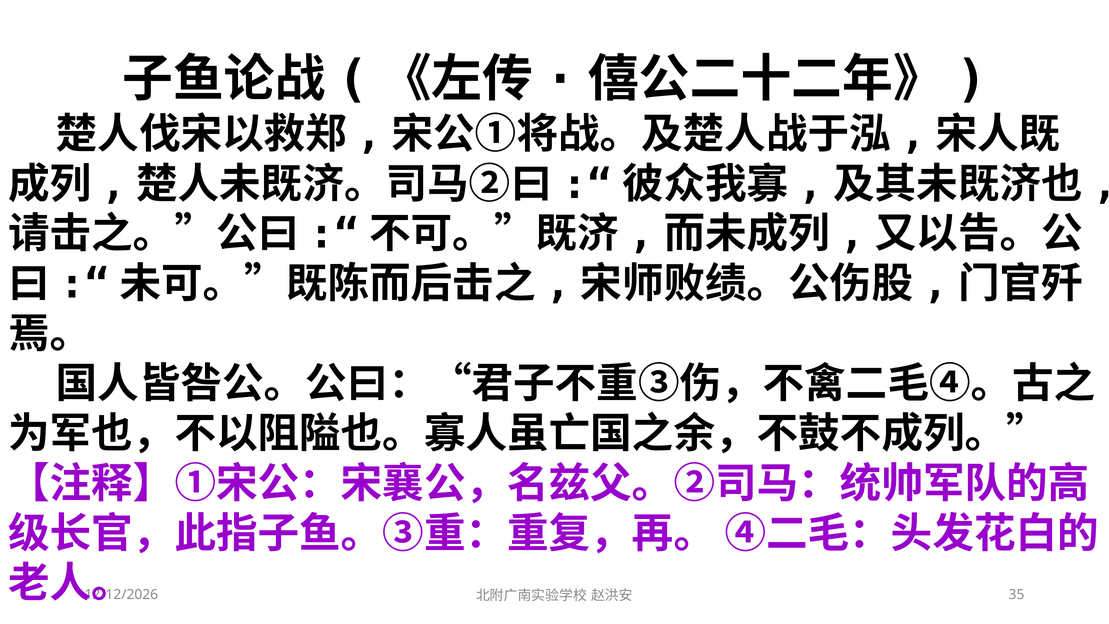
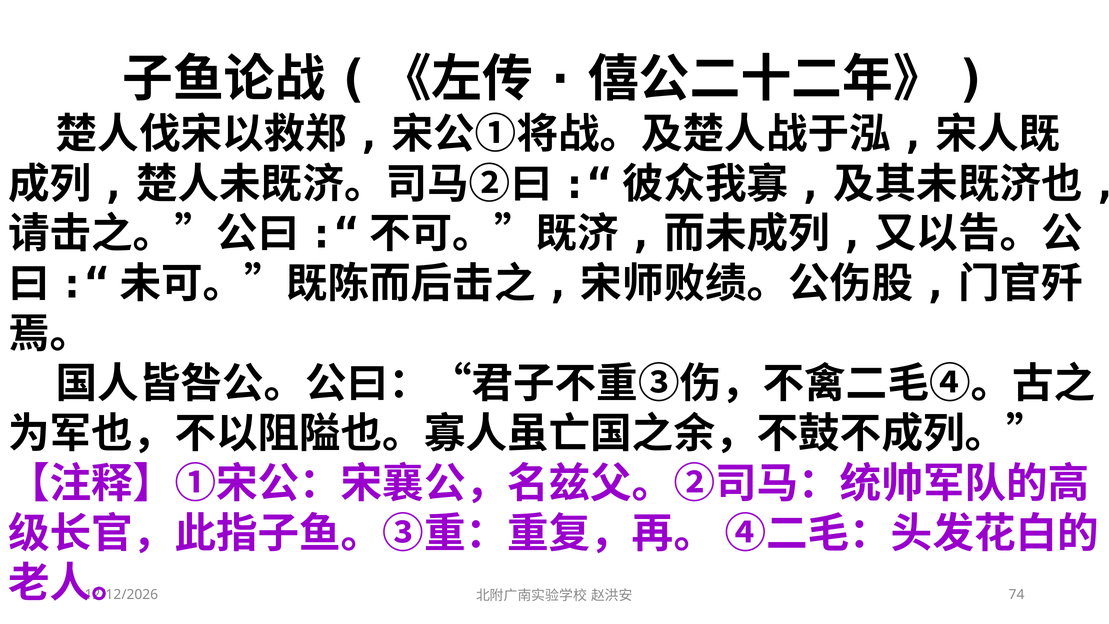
35: 35 -> 74
